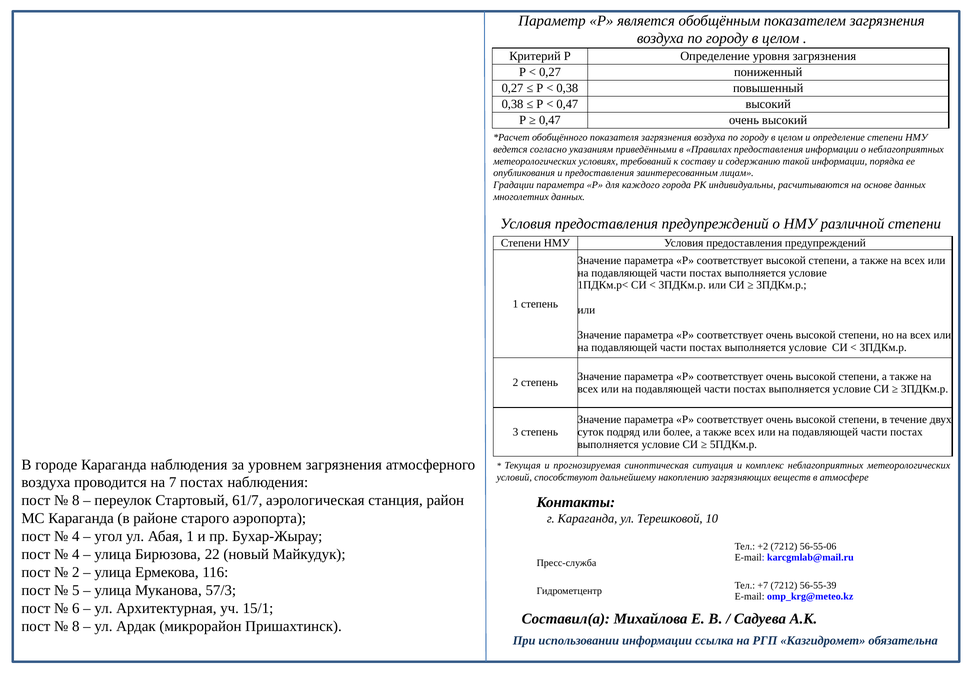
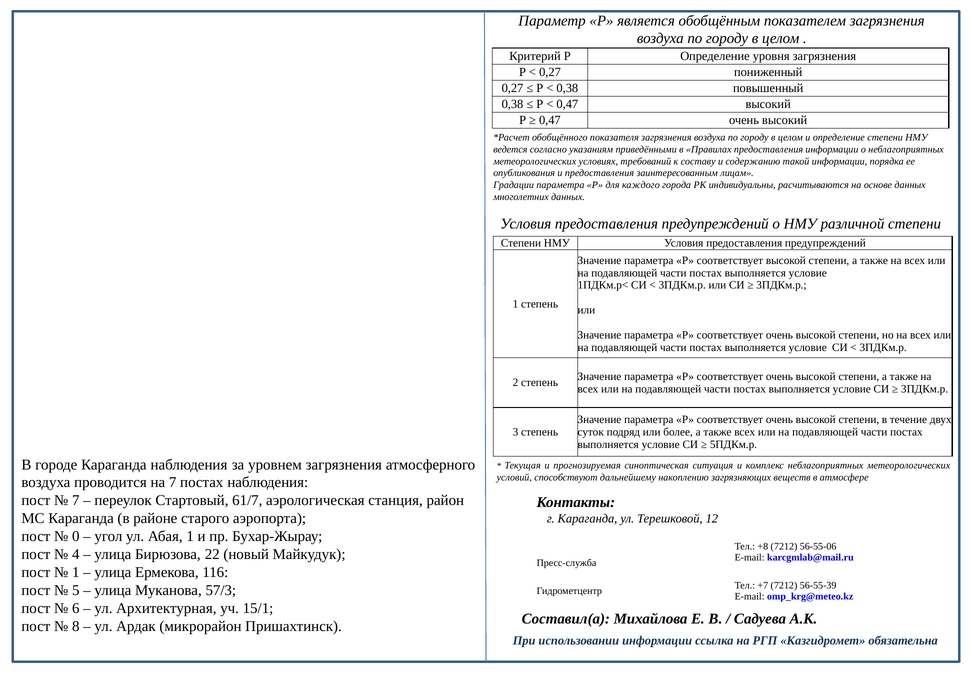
8 at (76, 500): 8 -> 7
10: 10 -> 12
4 at (76, 536): 4 -> 0
+2: +2 -> +8
2 at (76, 572): 2 -> 1
